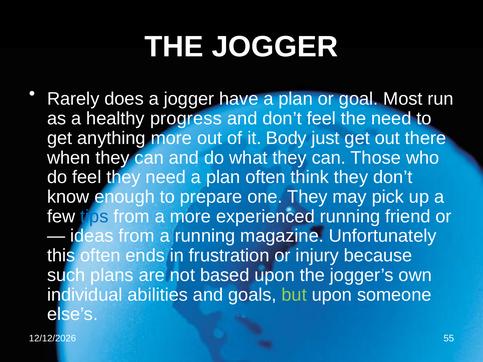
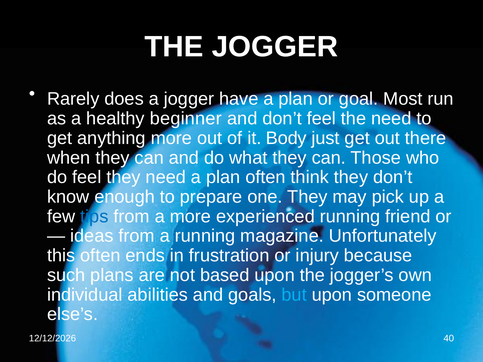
progress: progress -> beginner
but colour: light green -> light blue
55: 55 -> 40
